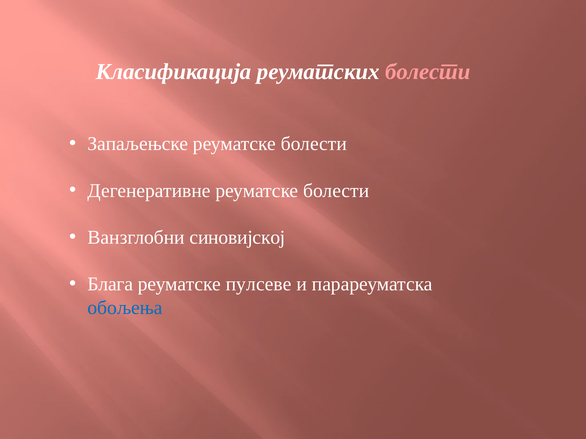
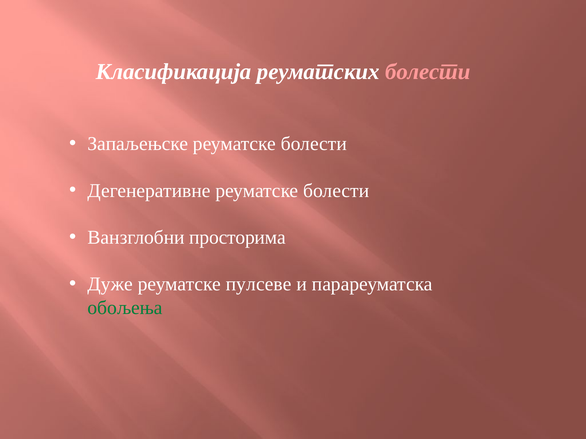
синовијској: синовијској -> просторима
Блага: Блага -> Дуже
обољења colour: blue -> green
